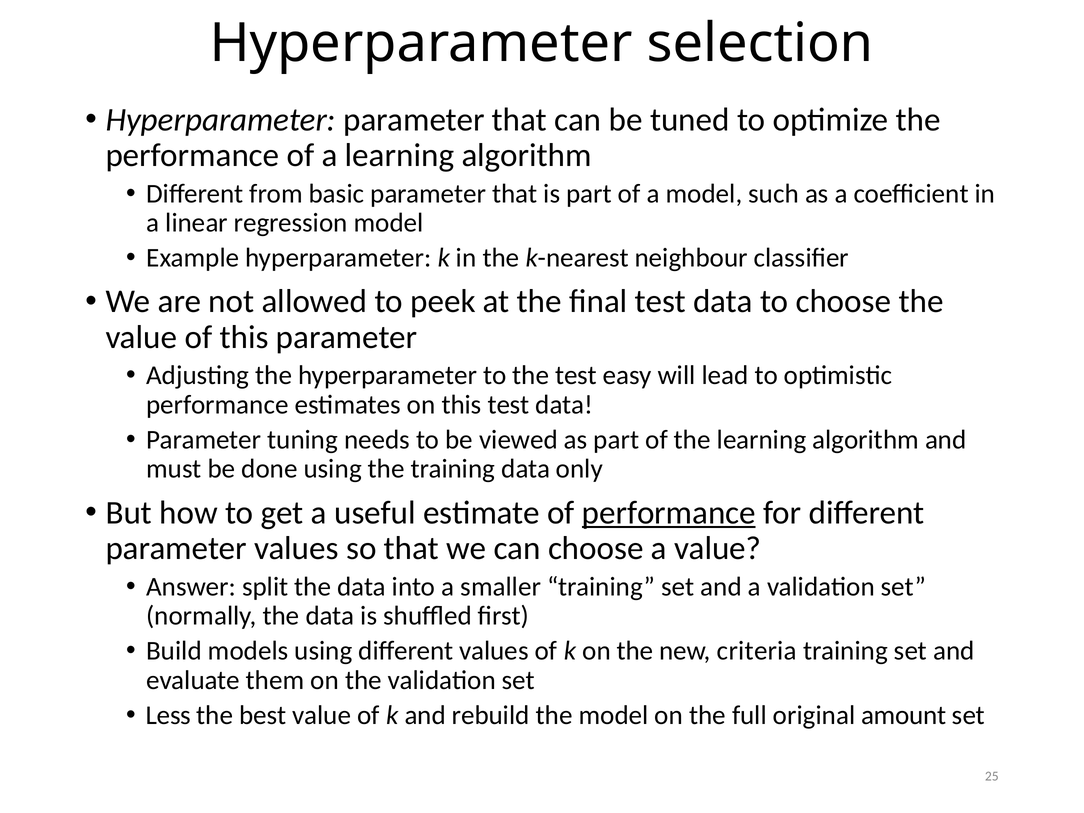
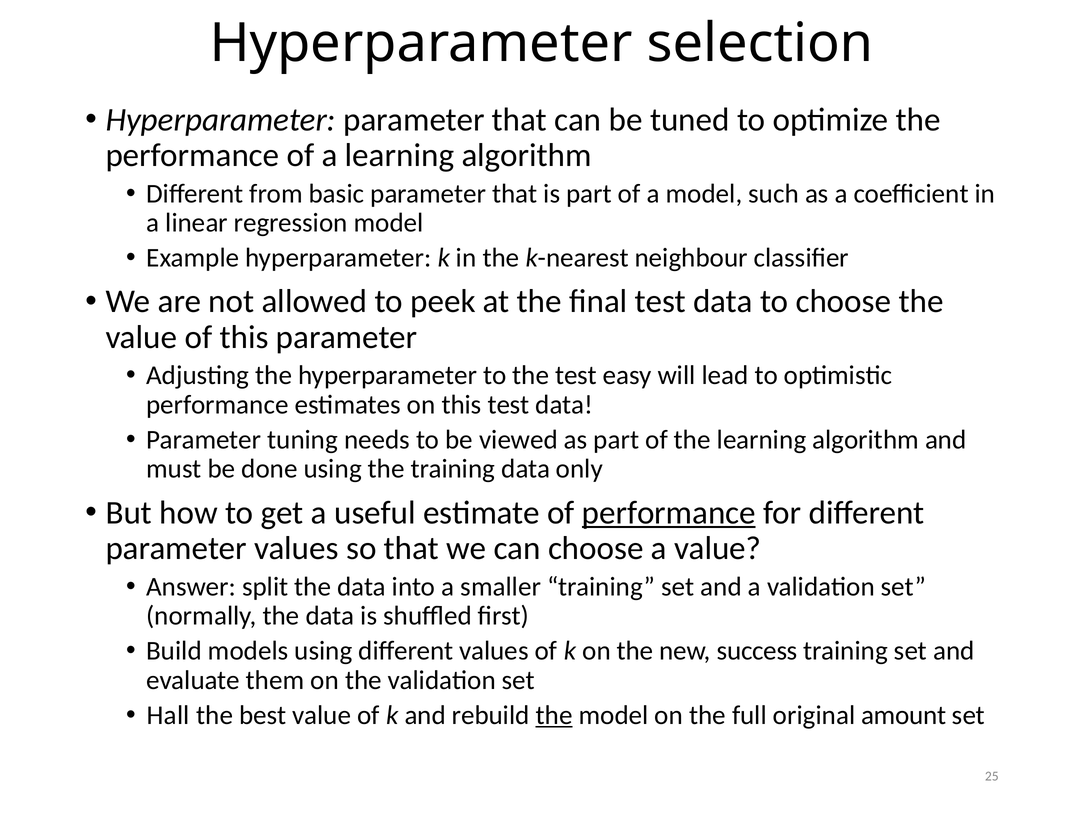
criteria: criteria -> success
Less: Less -> Hall
the at (554, 715) underline: none -> present
